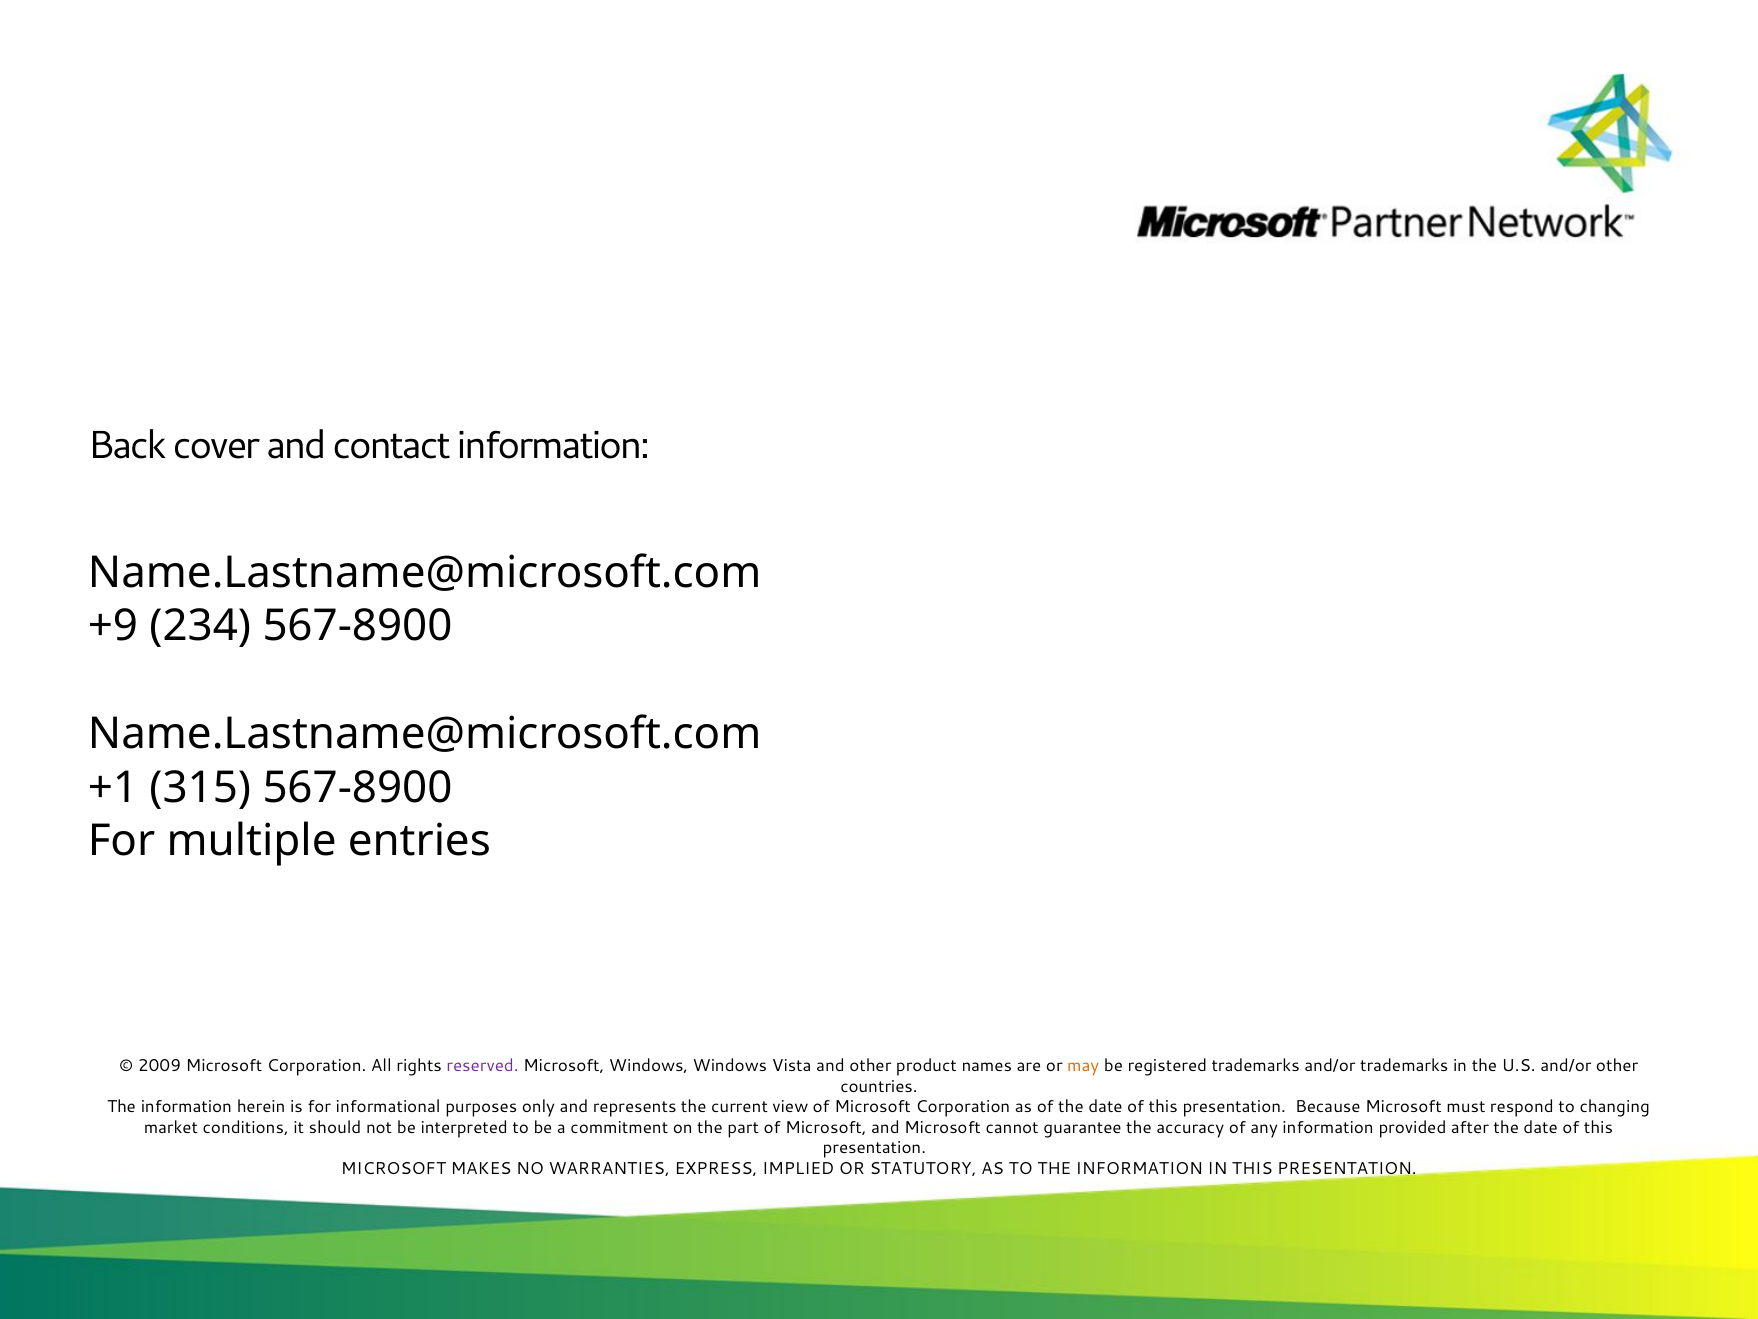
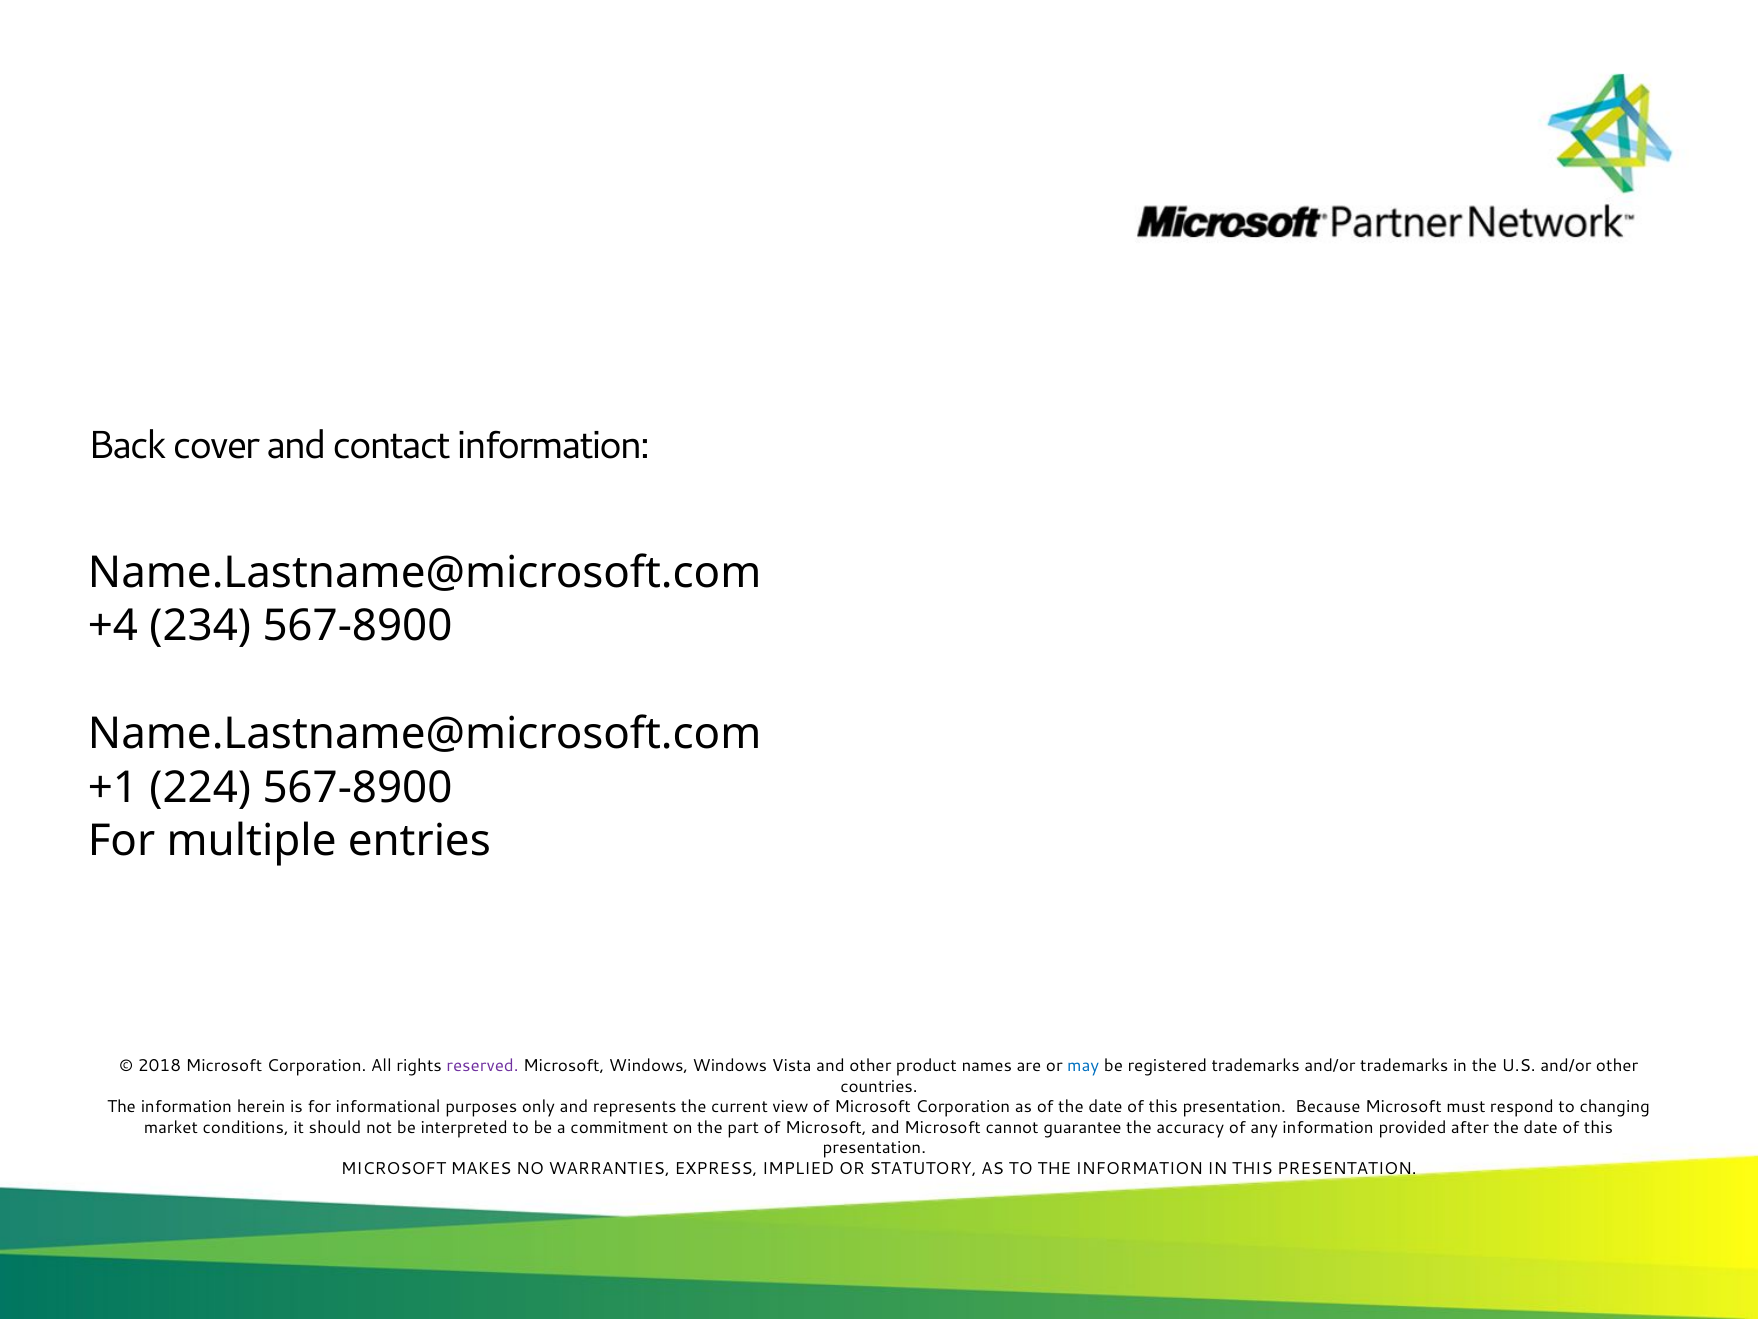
+9: +9 -> +4
315: 315 -> 224
2009: 2009 -> 2018
may colour: orange -> blue
